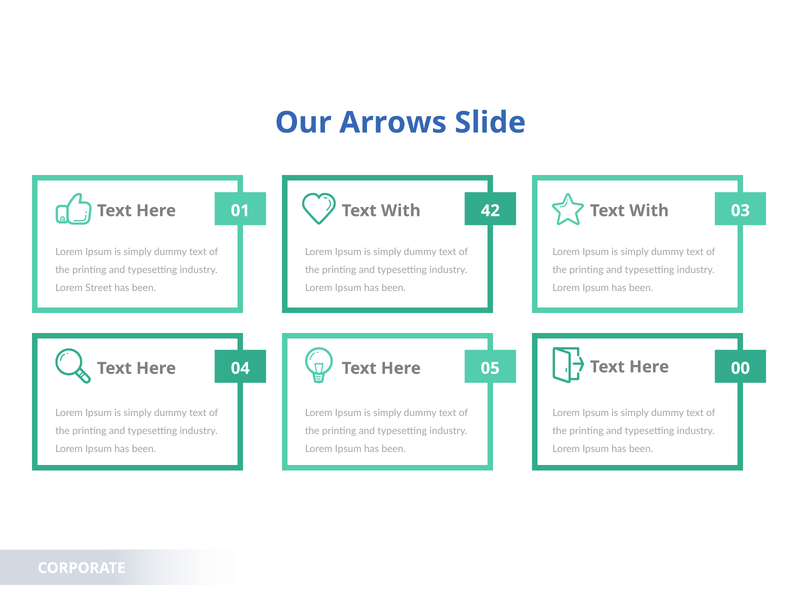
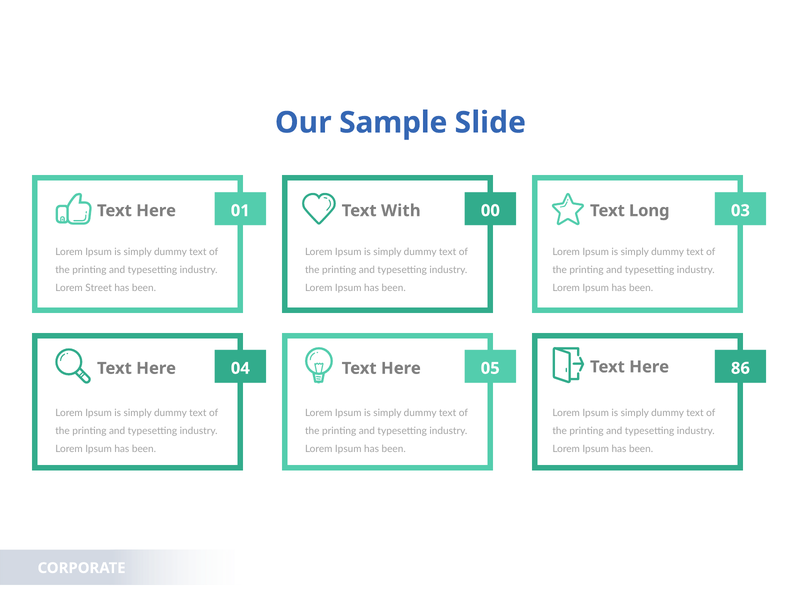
Arrows: Arrows -> Sample
42: 42 -> 00
With at (649, 211): With -> Long
00: 00 -> 86
